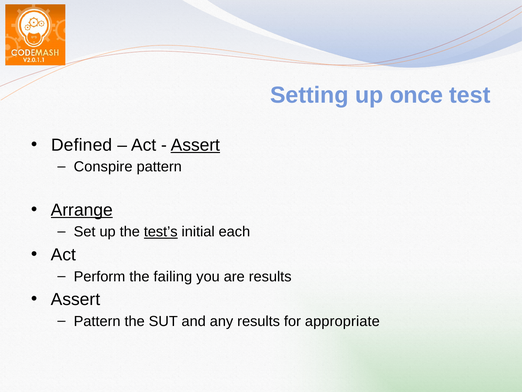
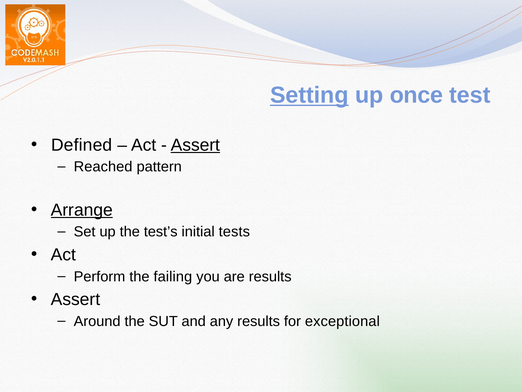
Setting underline: none -> present
Conspire: Conspire -> Reached
test’s underline: present -> none
each: each -> tests
Pattern at (97, 321): Pattern -> Around
appropriate: appropriate -> exceptional
